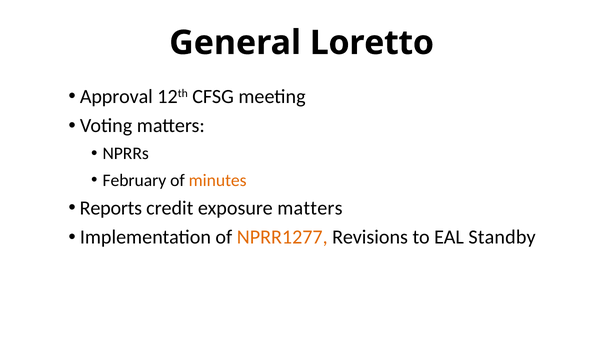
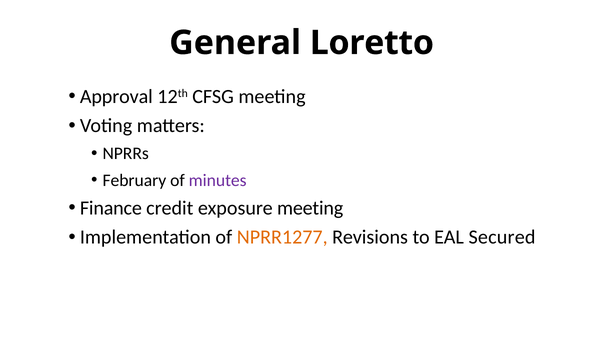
minutes colour: orange -> purple
Reports: Reports -> Finance
exposure matters: matters -> meeting
Standby: Standby -> Secured
